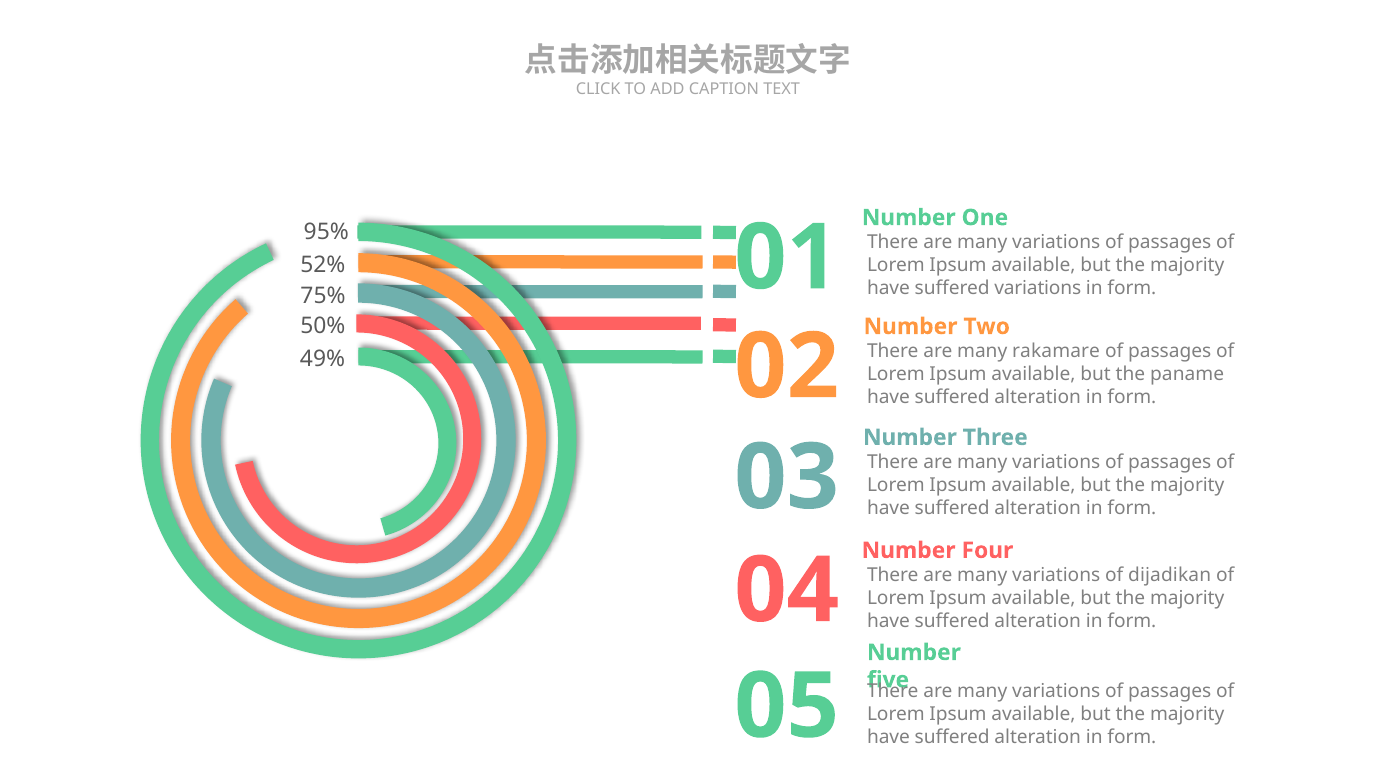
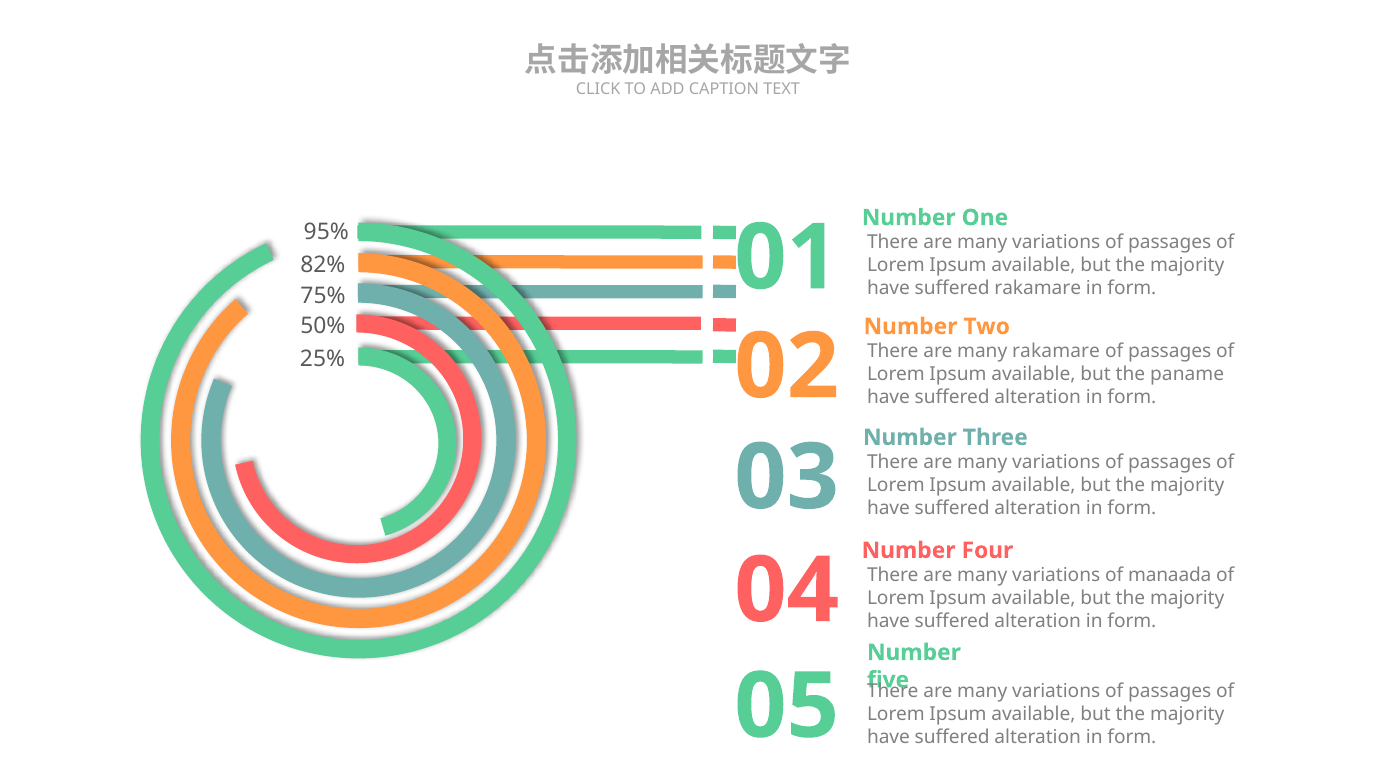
52%: 52% -> 82%
suffered variations: variations -> rakamare
49%: 49% -> 25%
dijadikan: dijadikan -> manaada
